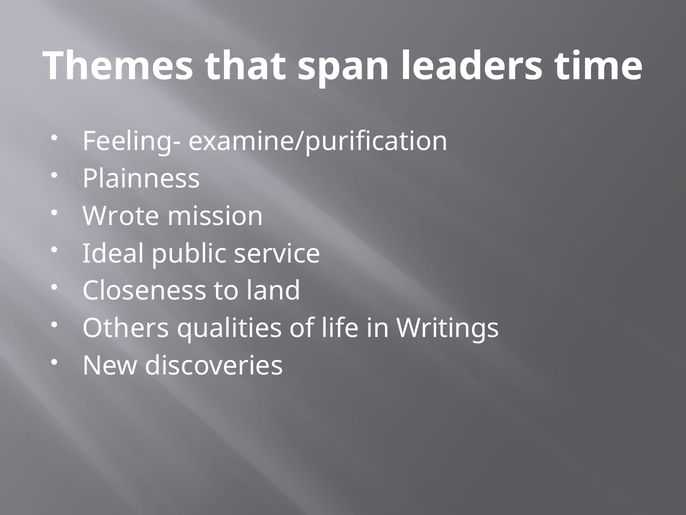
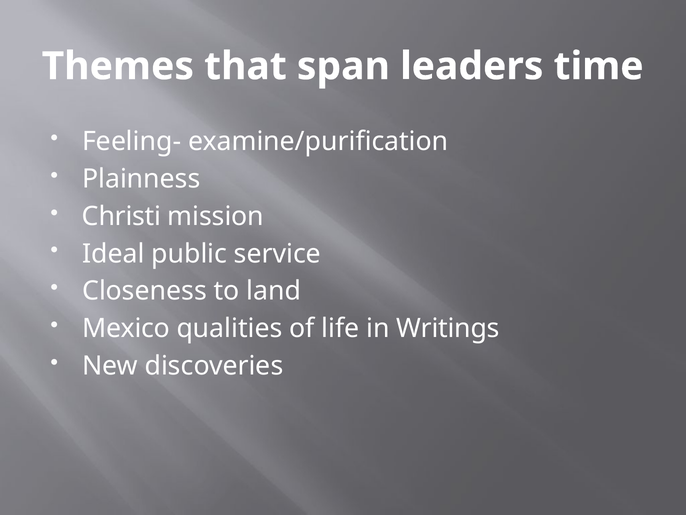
Wrote: Wrote -> Christi
Others: Others -> Mexico
